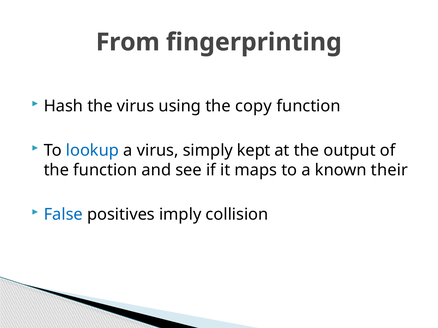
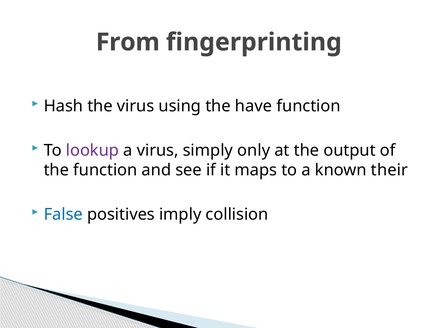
copy: copy -> have
lookup colour: blue -> purple
kept: kept -> only
